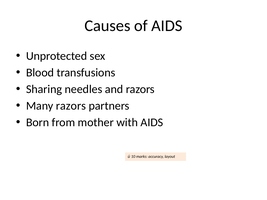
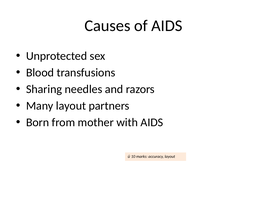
Many razors: razors -> layout
